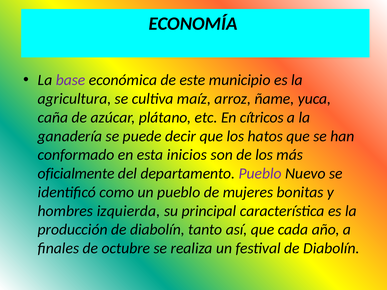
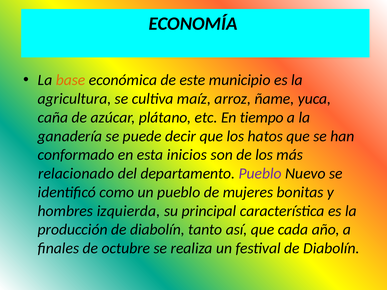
base colour: purple -> orange
cítricos: cítricos -> tiempo
oficialmente: oficialmente -> relacionado
